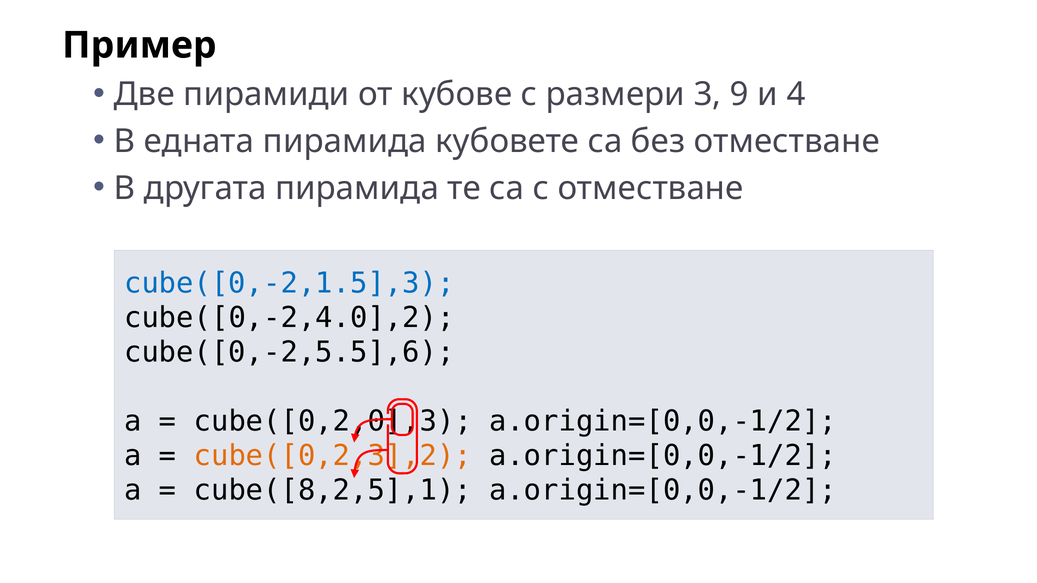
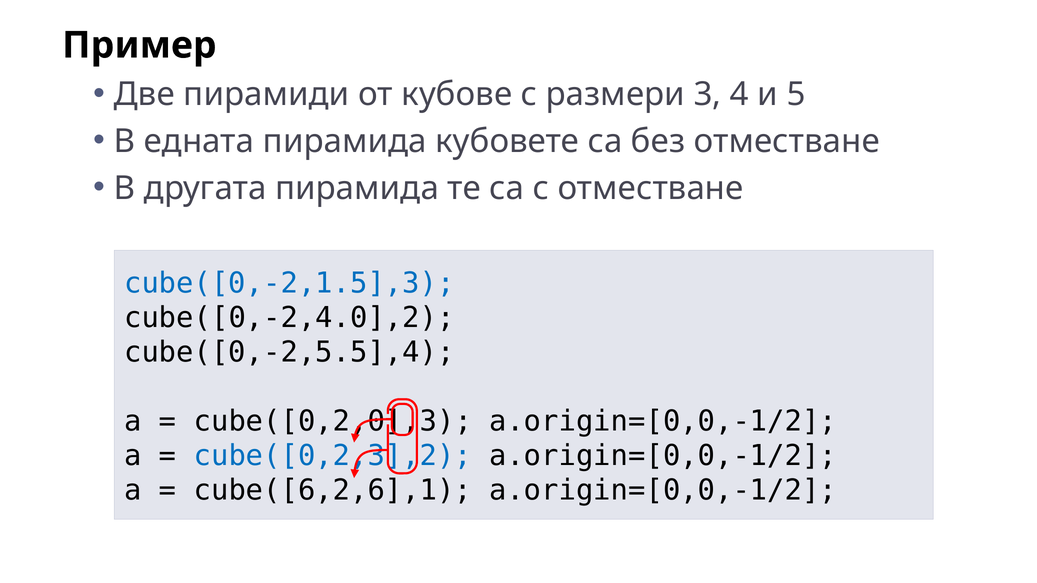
9: 9 -> 4
4: 4 -> 5
cube([0,-2,5.5],6: cube([0,-2,5.5],6 -> cube([0,-2,5.5],4
cube([0,2,3],2 colour: orange -> blue
cube([8,2,5],1: cube([8,2,5],1 -> cube([6,2,6],1
